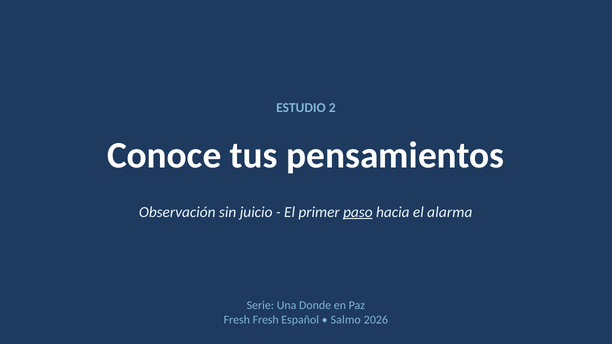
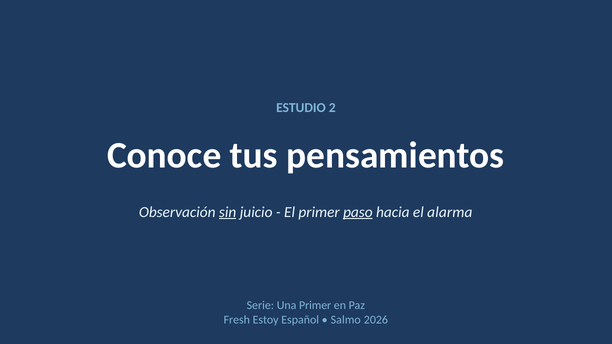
sin underline: none -> present
Una Donde: Donde -> Primer
Fresh Fresh: Fresh -> Estoy
